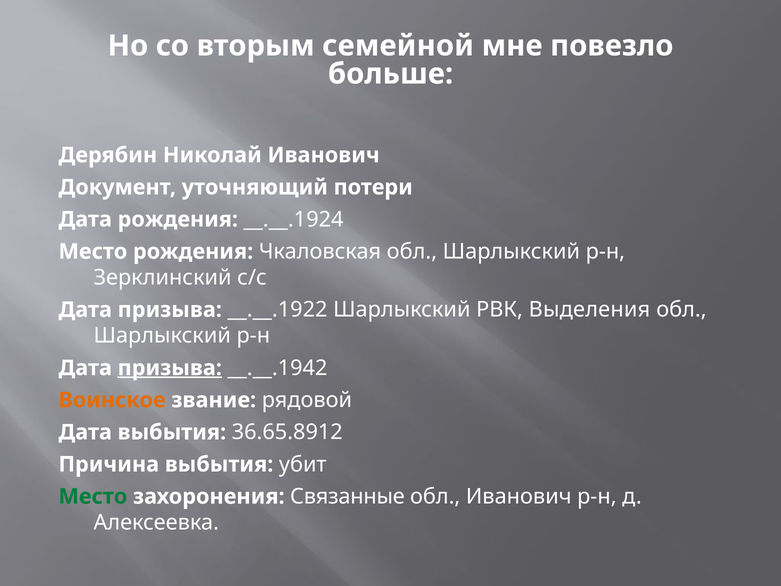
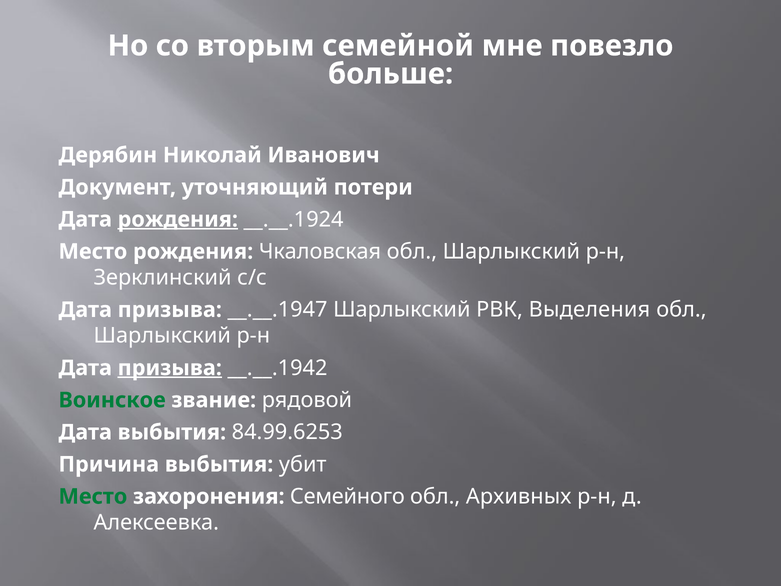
рождения at (178, 219) underline: none -> present
__.__.1922: __.__.1922 -> __.__.1947
Воинское colour: orange -> green
36.65.8912: 36.65.8912 -> 84.99.6253
Связанные: Связанные -> Семейного
обл Иванович: Иванович -> Архивных
